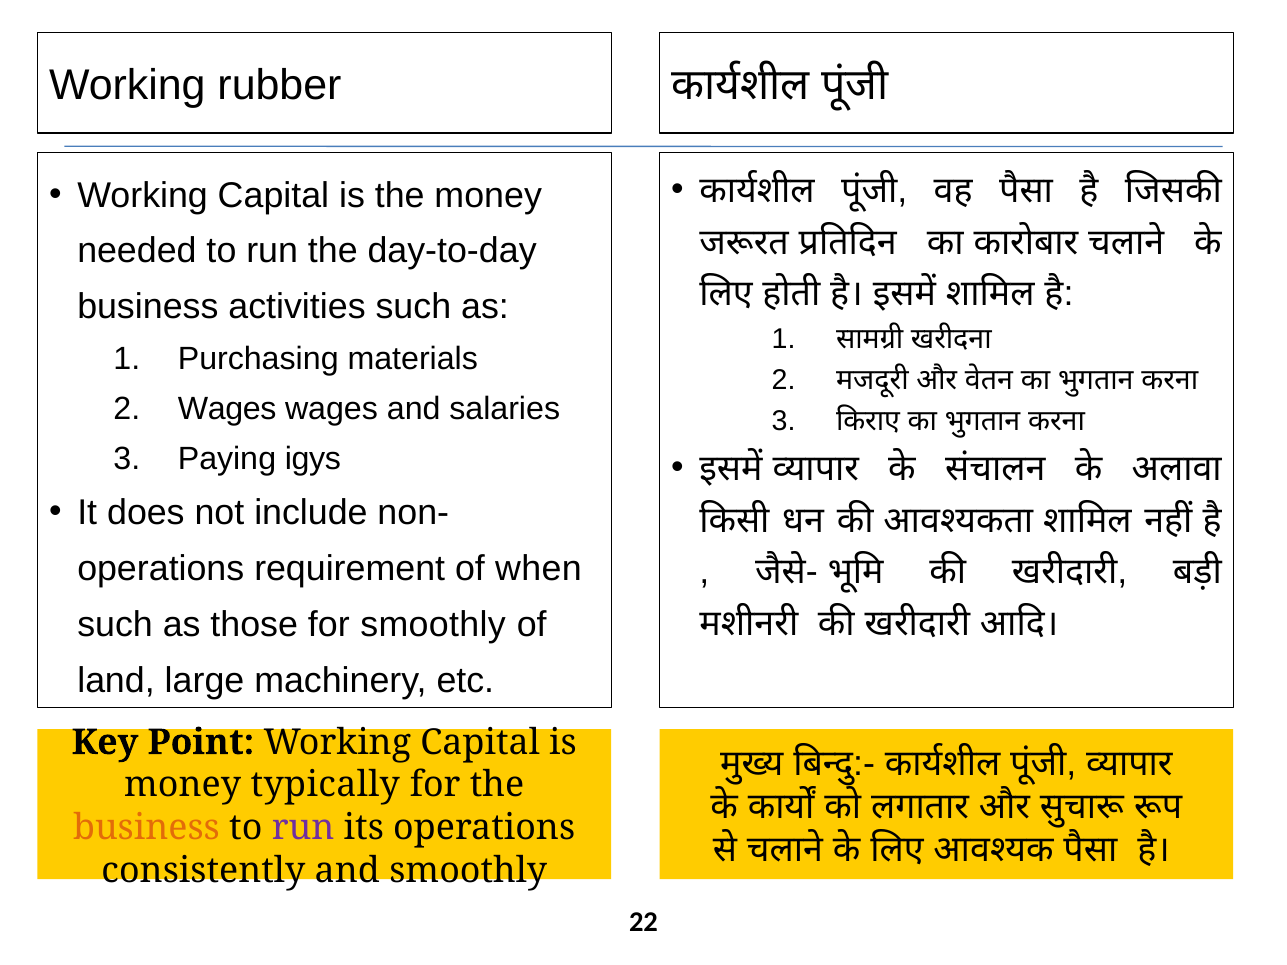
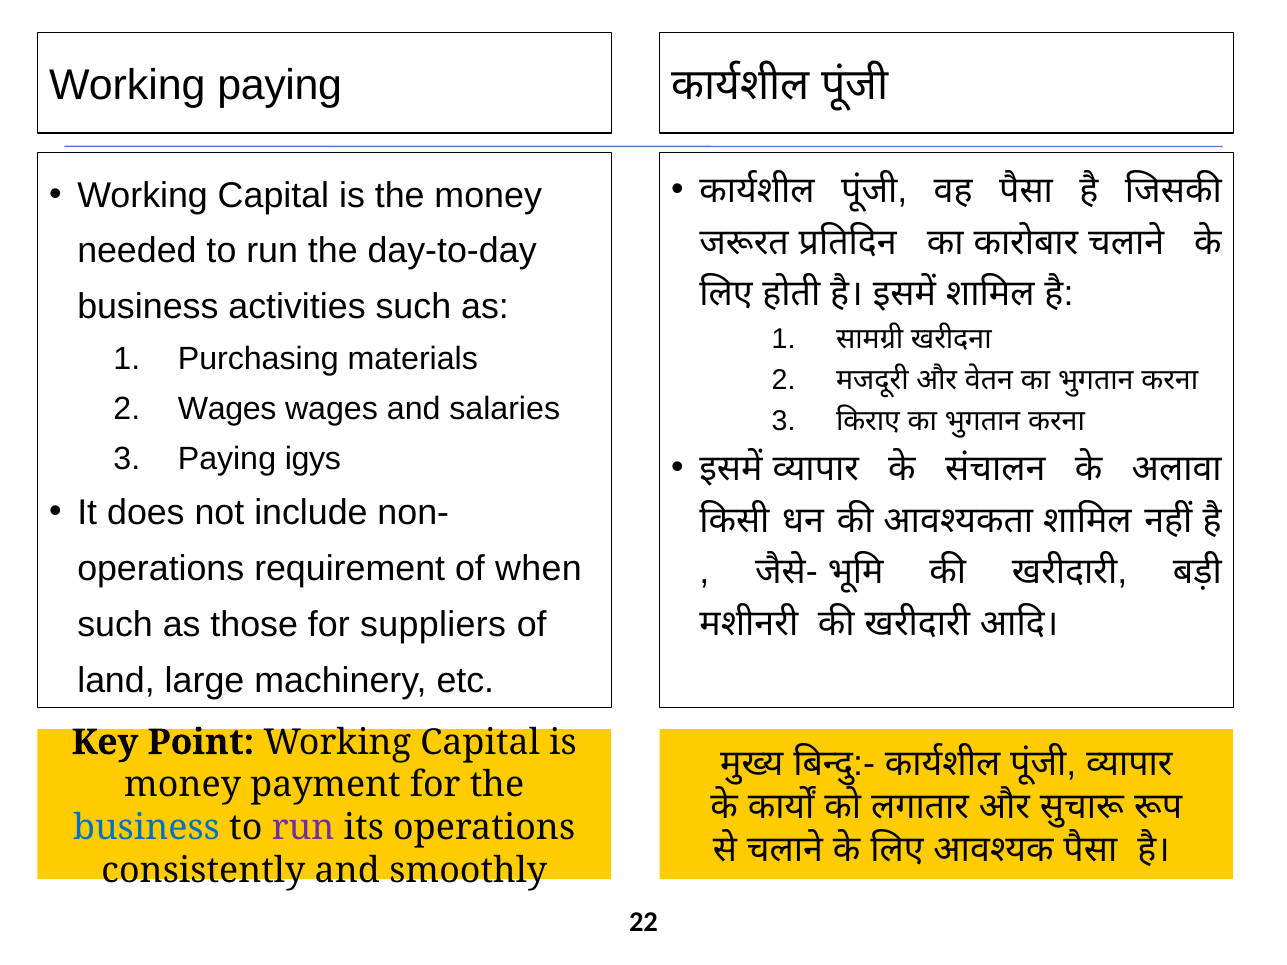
Working rubber: rubber -> paying
for smoothly: smoothly -> suppliers
typically: typically -> payment
business at (146, 828) colour: orange -> blue
